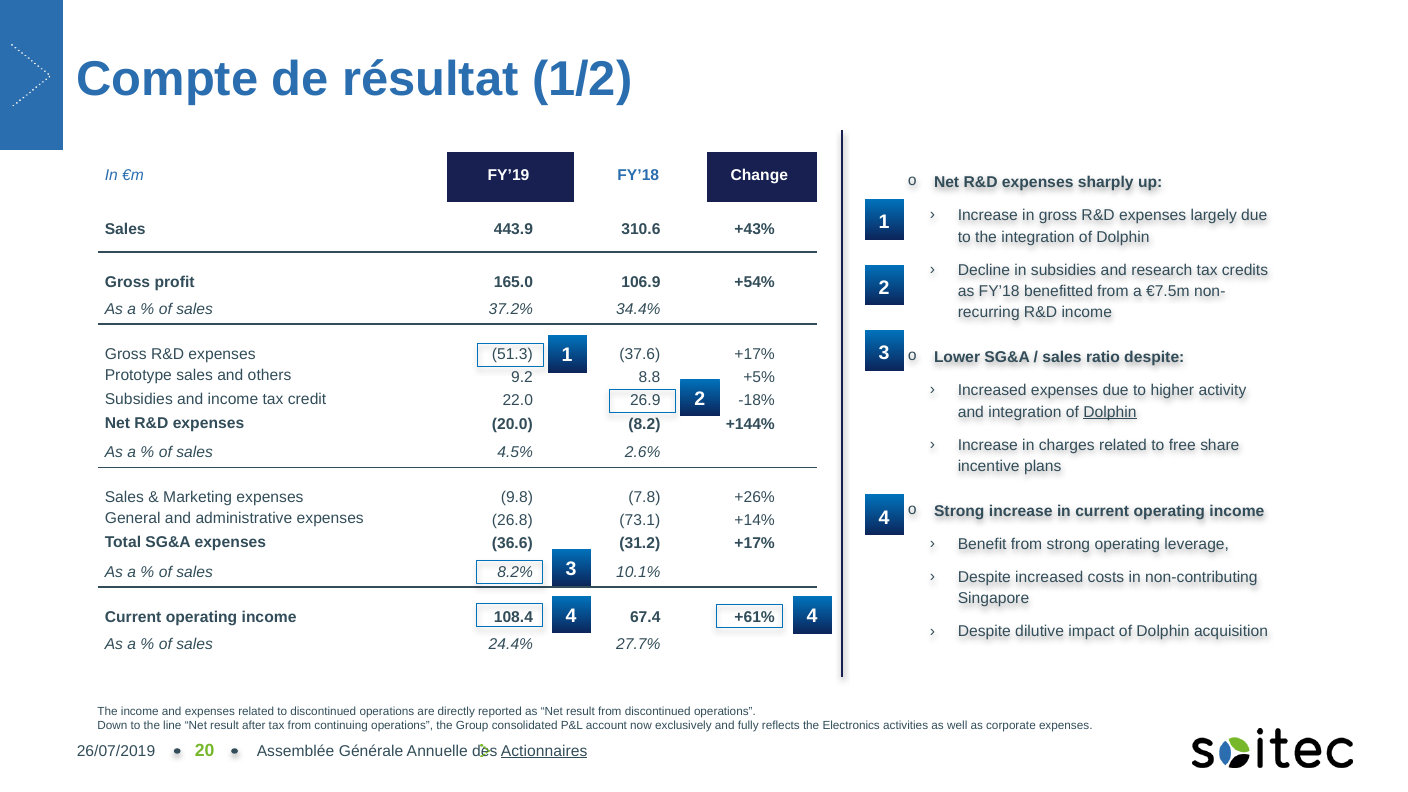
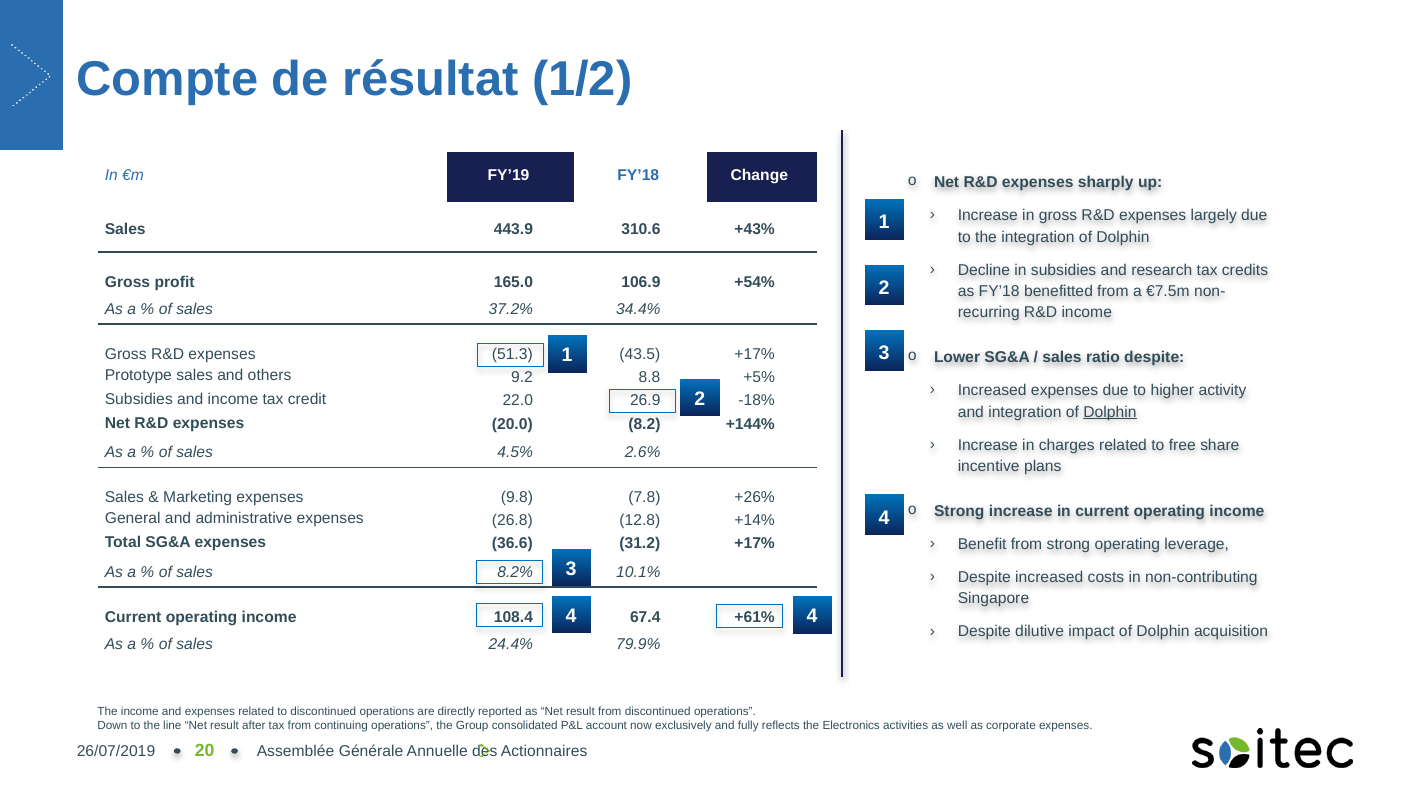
37.6: 37.6 -> 43.5
73.1: 73.1 -> 12.8
27.7%: 27.7% -> 79.9%
Actionnaires underline: present -> none
